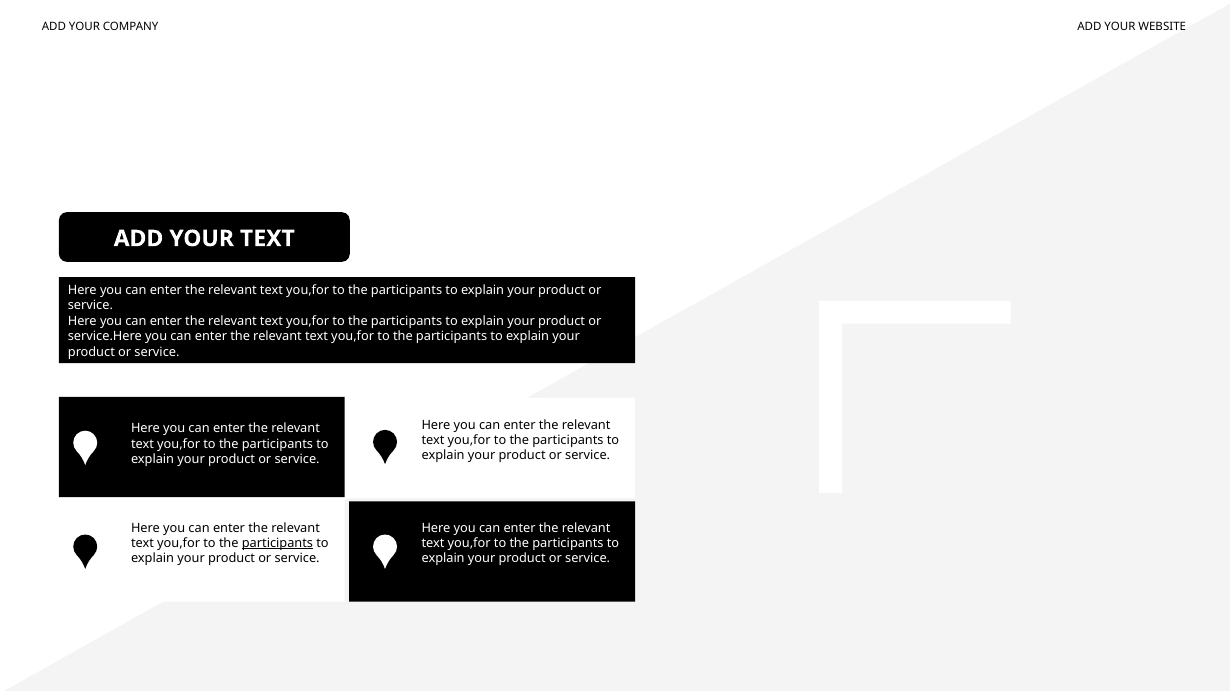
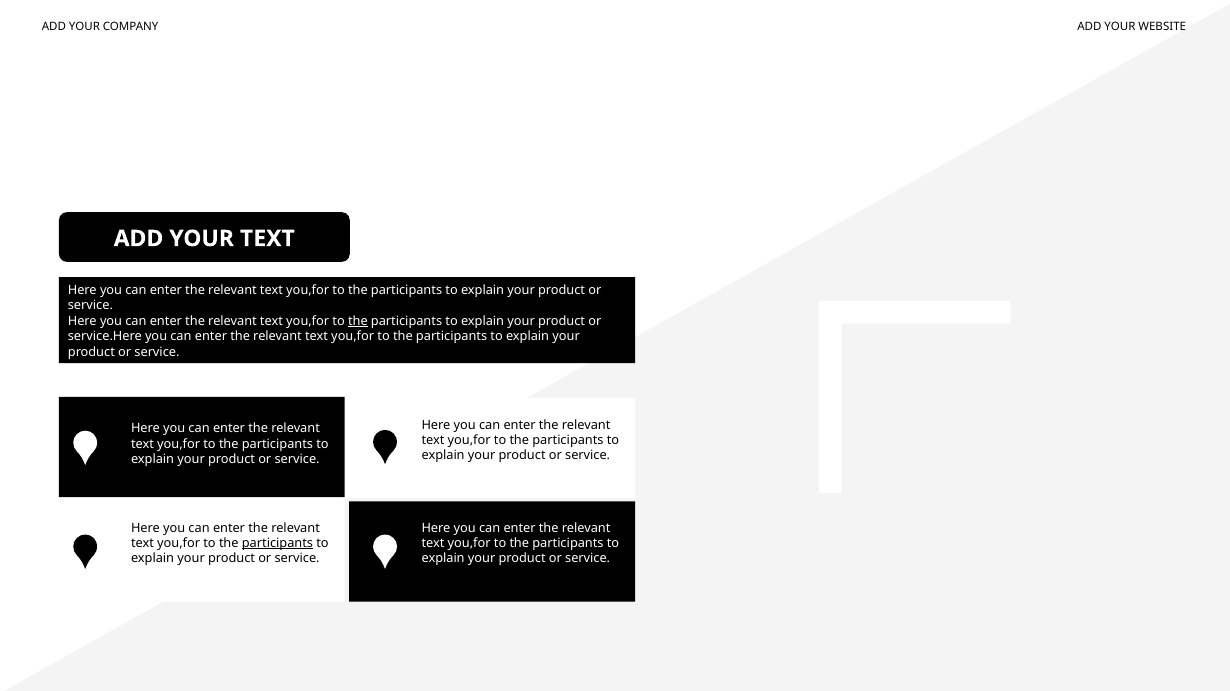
the at (358, 321) underline: none -> present
